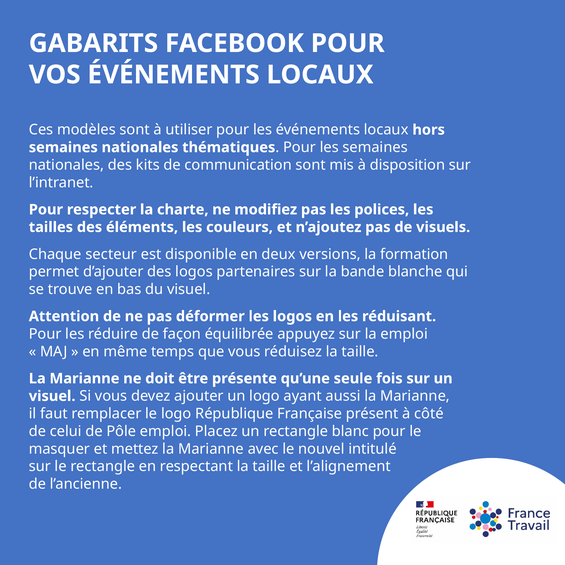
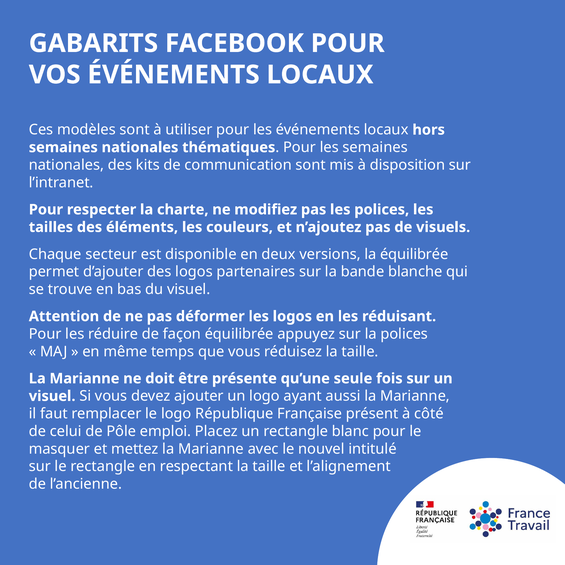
la formation: formation -> équilibrée
la emploi: emploi -> polices
